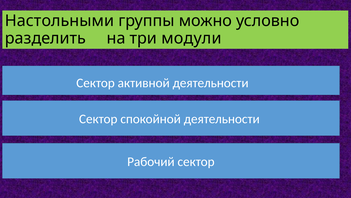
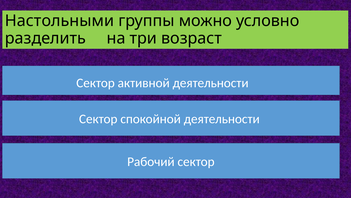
модули: модули -> возраст
